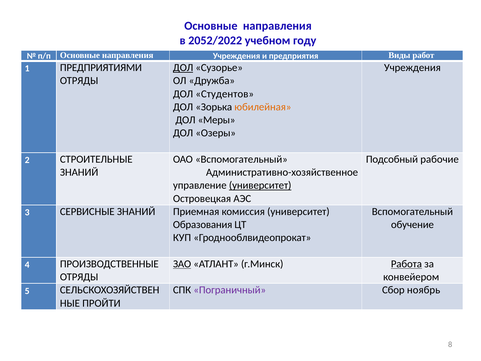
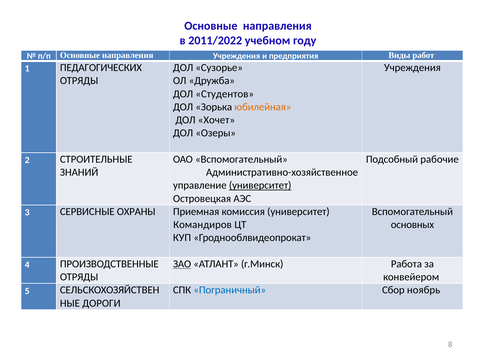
2052/2022: 2052/2022 -> 2011/2022
ДОЛ at (183, 68) underline: present -> none
ПРЕДПРИЯТИЯМИ: ПРЕДПРИЯТИЯМИ -> ПЕДАГОГИЧЕСКИХ
Меры: Меры -> Хочет
СЕРВИСНЫЕ ЗНАНИЙ: ЗНАНИЙ -> ОХРАНЫ
Образования: Образования -> Командиров
обучение: обучение -> основных
Работа underline: present -> none
Пограничный colour: purple -> blue
ПРОЙТИ: ПРОЙТИ -> ДОРОГИ
